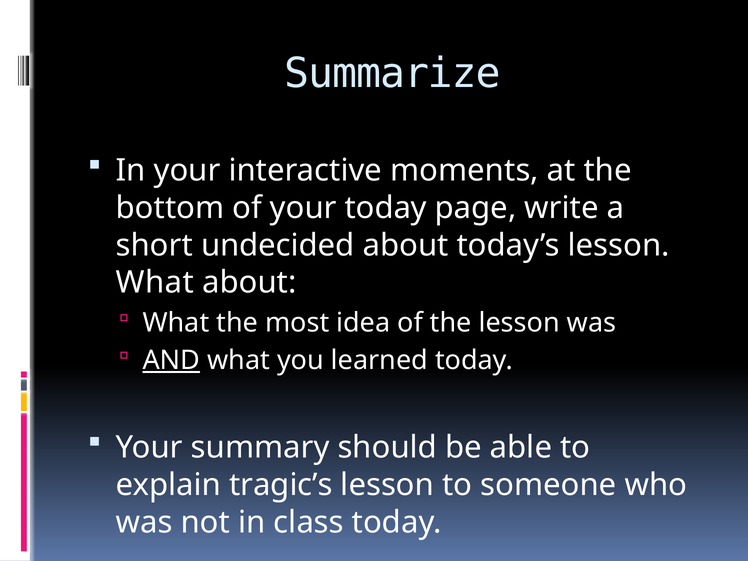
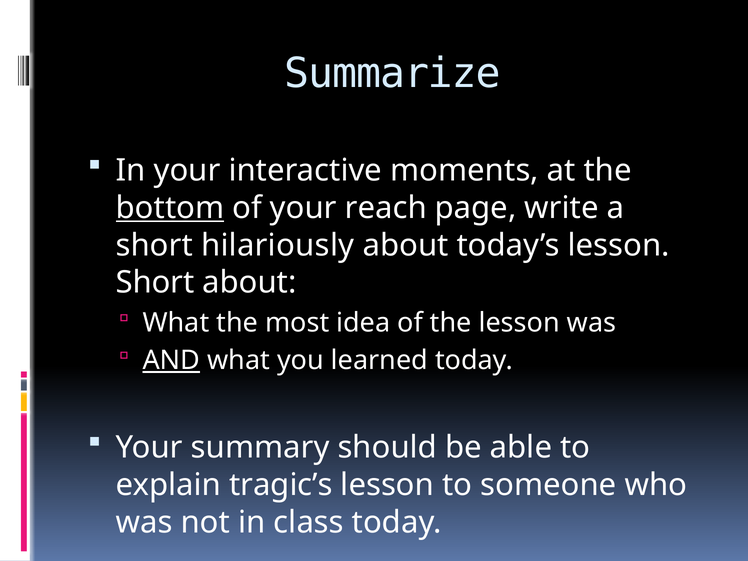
bottom underline: none -> present
your today: today -> reach
undecided: undecided -> hilariously
What at (155, 283): What -> Short
